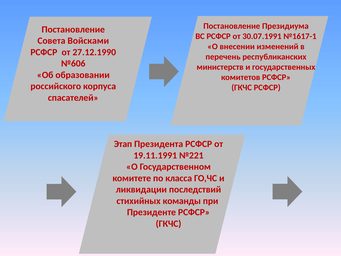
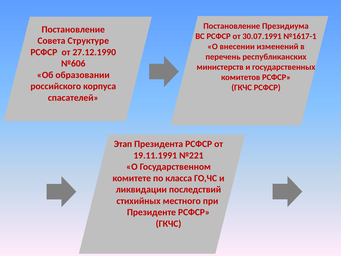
Войсками: Войсками -> Структуре
команды: команды -> местного
